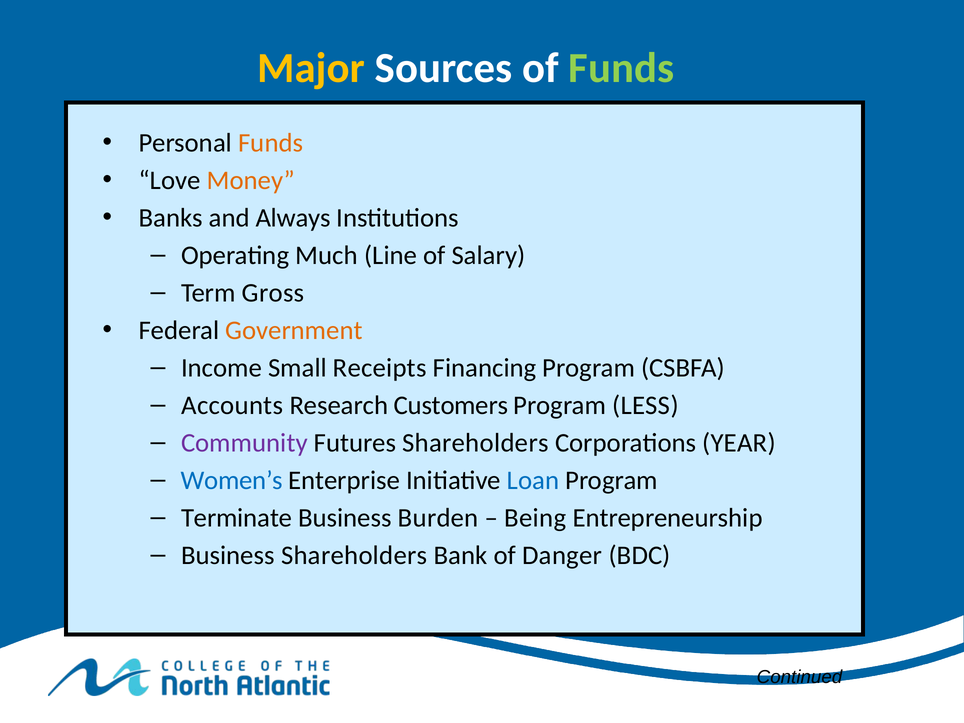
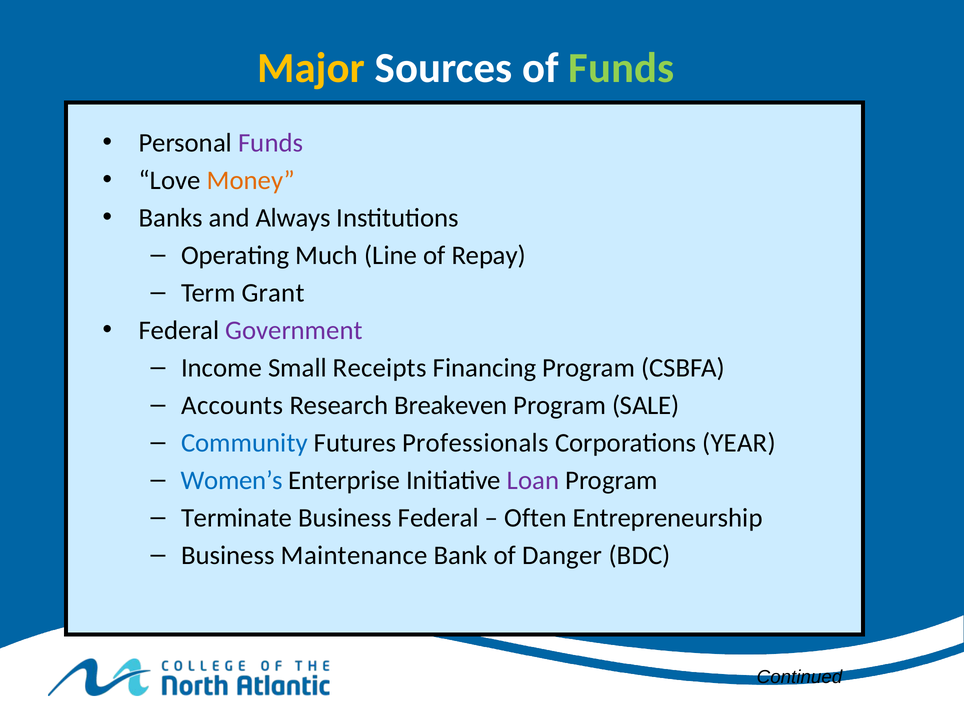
Funds at (271, 143) colour: orange -> purple
Salary: Salary -> Repay
Gross: Gross -> Grant
Government colour: orange -> purple
Customers: Customers -> Breakeven
LESS: LESS -> SALE
Community colour: purple -> blue
Futures Shareholders: Shareholders -> Professionals
Loan colour: blue -> purple
Business Burden: Burden -> Federal
Being: Being -> Often
Business Shareholders: Shareholders -> Maintenance
